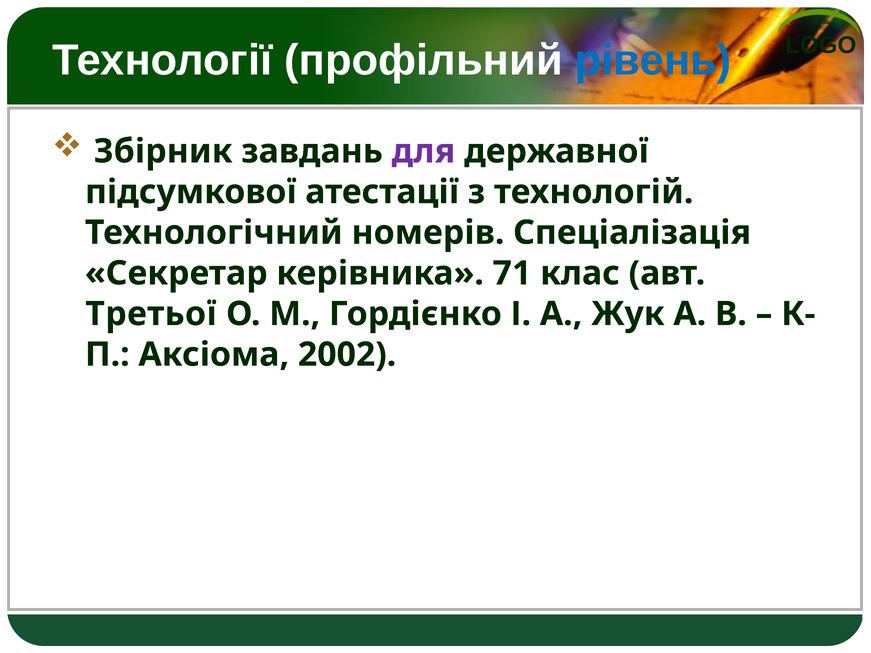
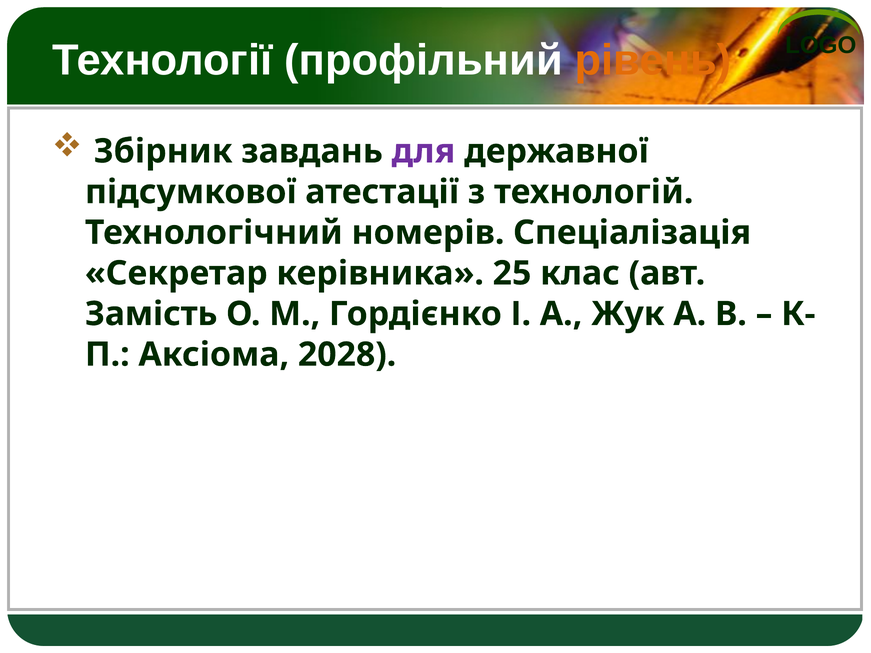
рівень colour: blue -> orange
71: 71 -> 25
Третьої: Третьої -> Замість
2002: 2002 -> 2028
